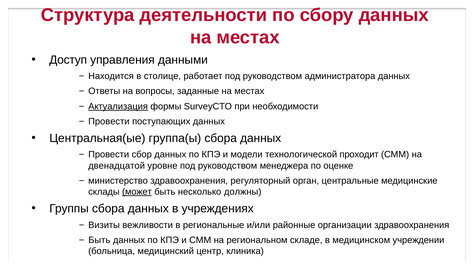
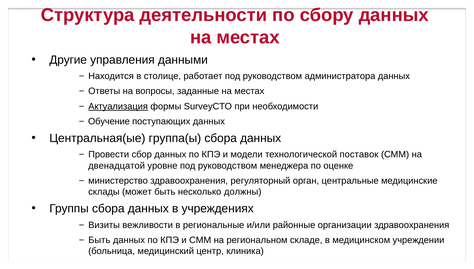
Доступ: Доступ -> Другие
Провести at (109, 121): Провести -> Обучение
проходит: проходит -> поставок
может underline: present -> none
